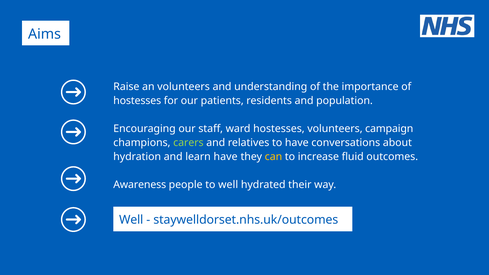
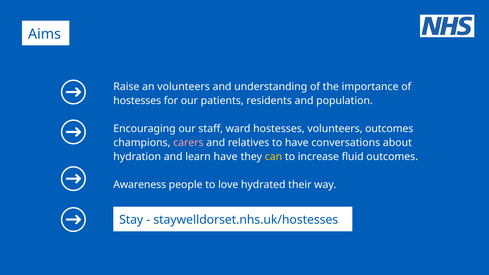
volunteers campaign: campaign -> outcomes
carers colour: light green -> pink
to well: well -> love
Well at (131, 220): Well -> Stay
staywelldorset.nhs.uk/outcomes: staywelldorset.nhs.uk/outcomes -> staywelldorset.nhs.uk/hostesses
